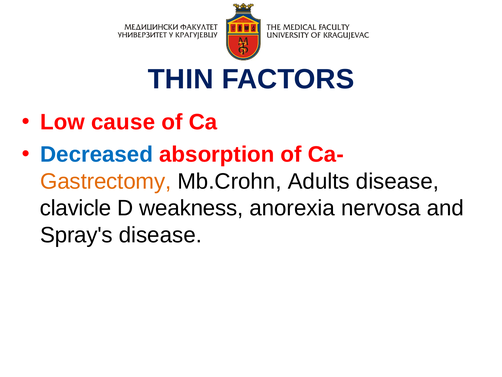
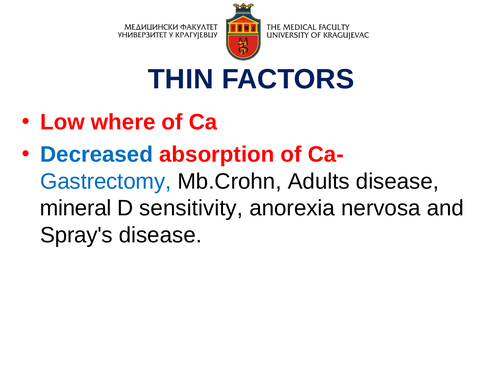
cause: cause -> where
Gastrectomy colour: orange -> blue
clavicle: clavicle -> mineral
weakness: weakness -> sensitivity
